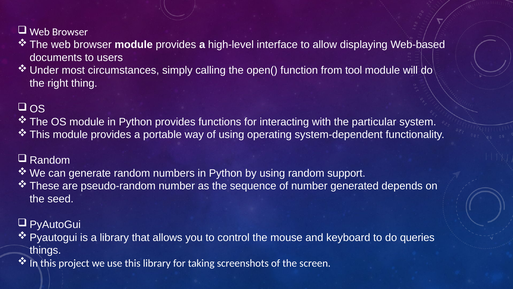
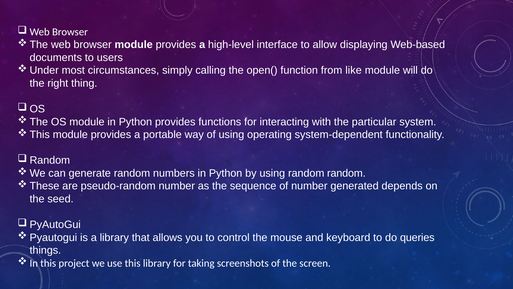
tool: tool -> like
random support: support -> random
